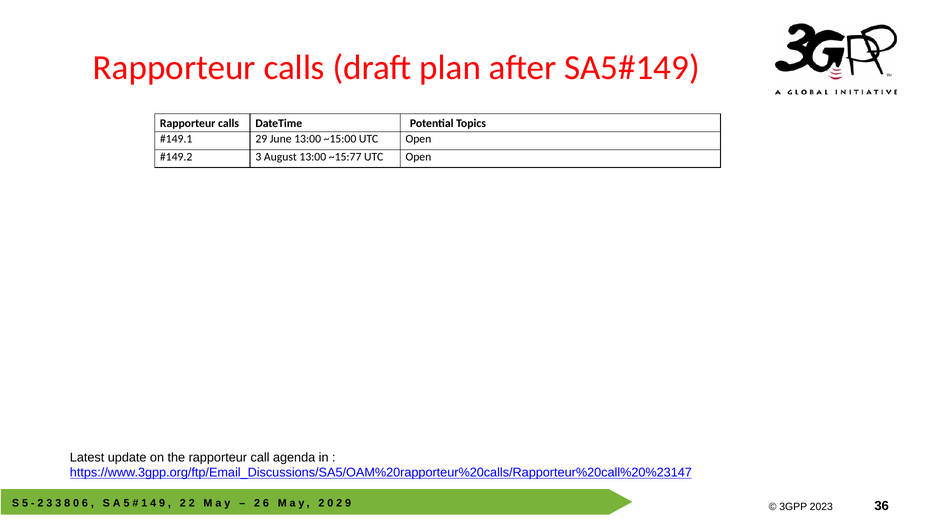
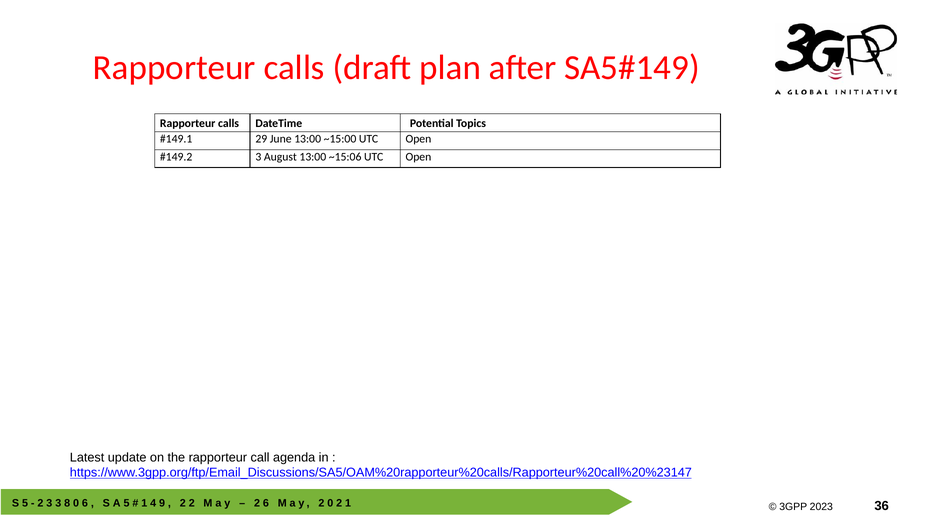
~15:77: ~15:77 -> ~15:06
9 at (348, 503): 9 -> 1
